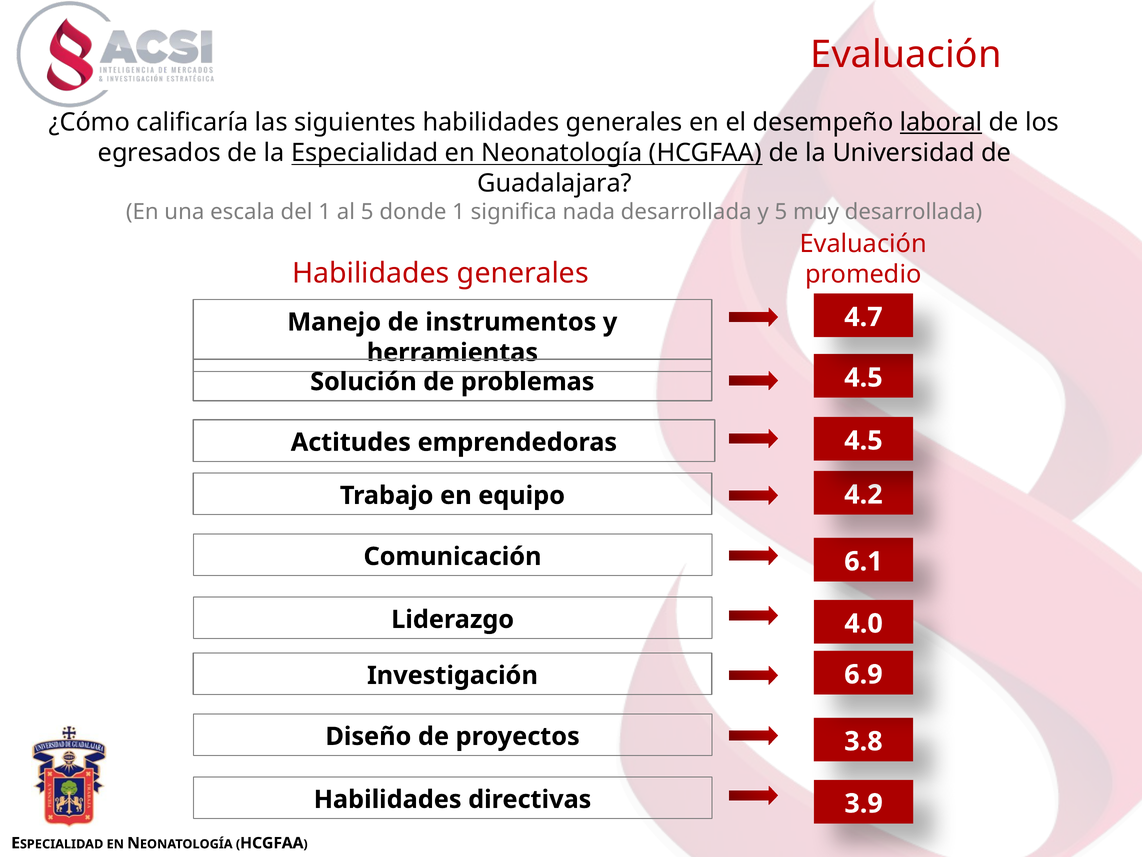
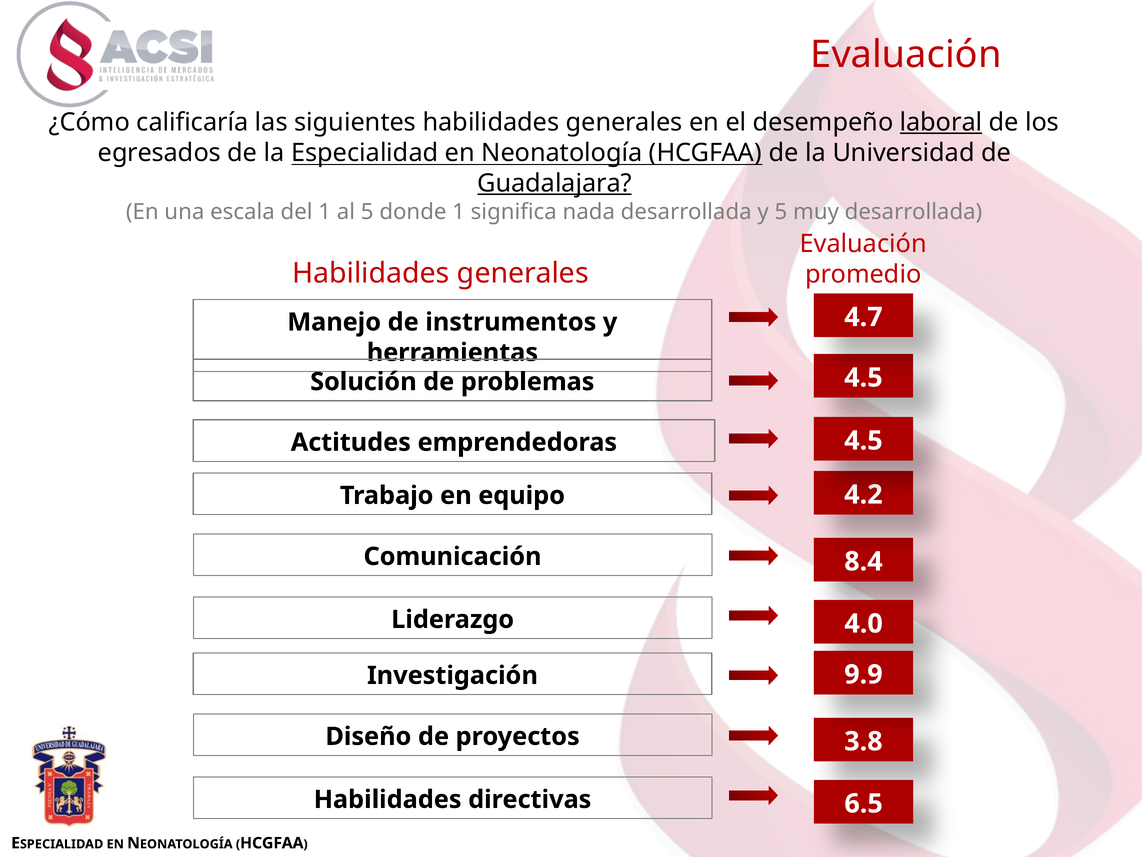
Guadalajara underline: none -> present
6.1: 6.1 -> 8.4
6.9: 6.9 -> 9.9
3.9: 3.9 -> 6.5
